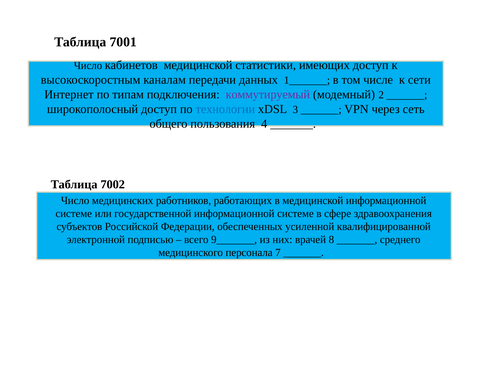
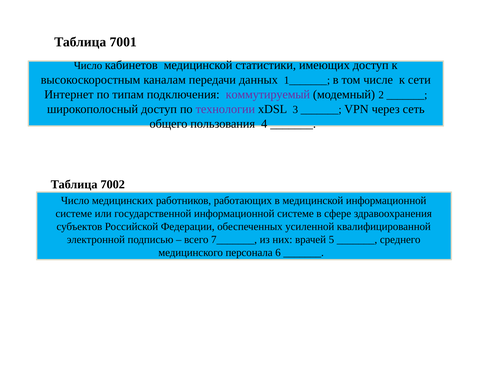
технологии colour: blue -> purple
9_______: 9_______ -> 7_______
8: 8 -> 5
7: 7 -> 6
